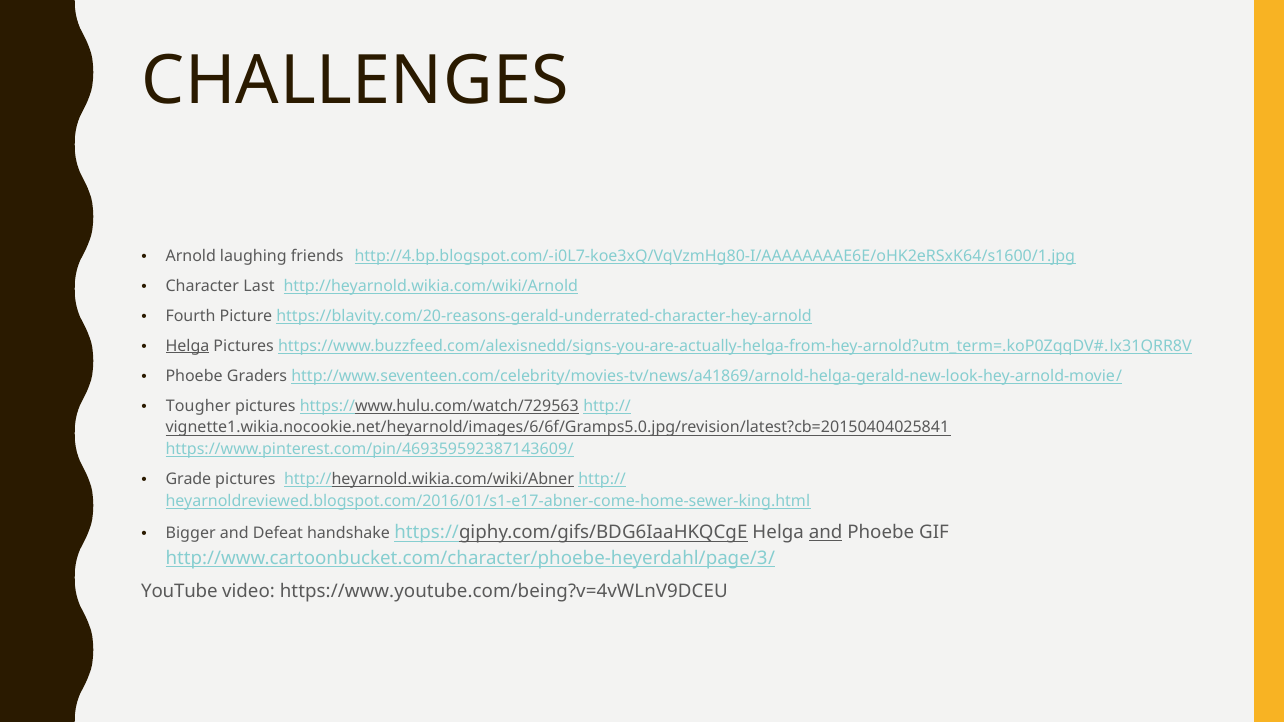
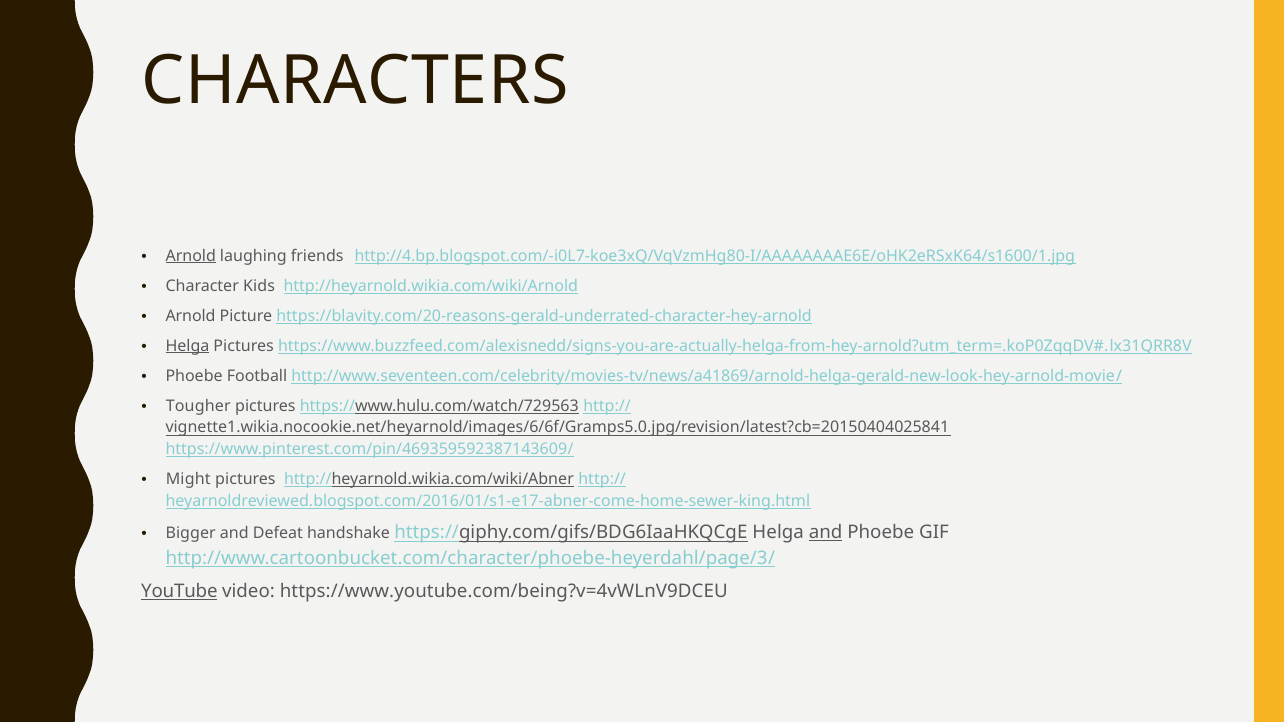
CHALLENGES: CHALLENGES -> CHARACTERS
Arnold at (191, 256) underline: none -> present
Last: Last -> Kids
Fourth at (191, 316): Fourth -> Arnold
Graders: Graders -> Football
Grade: Grade -> Might
YouTube underline: none -> present
